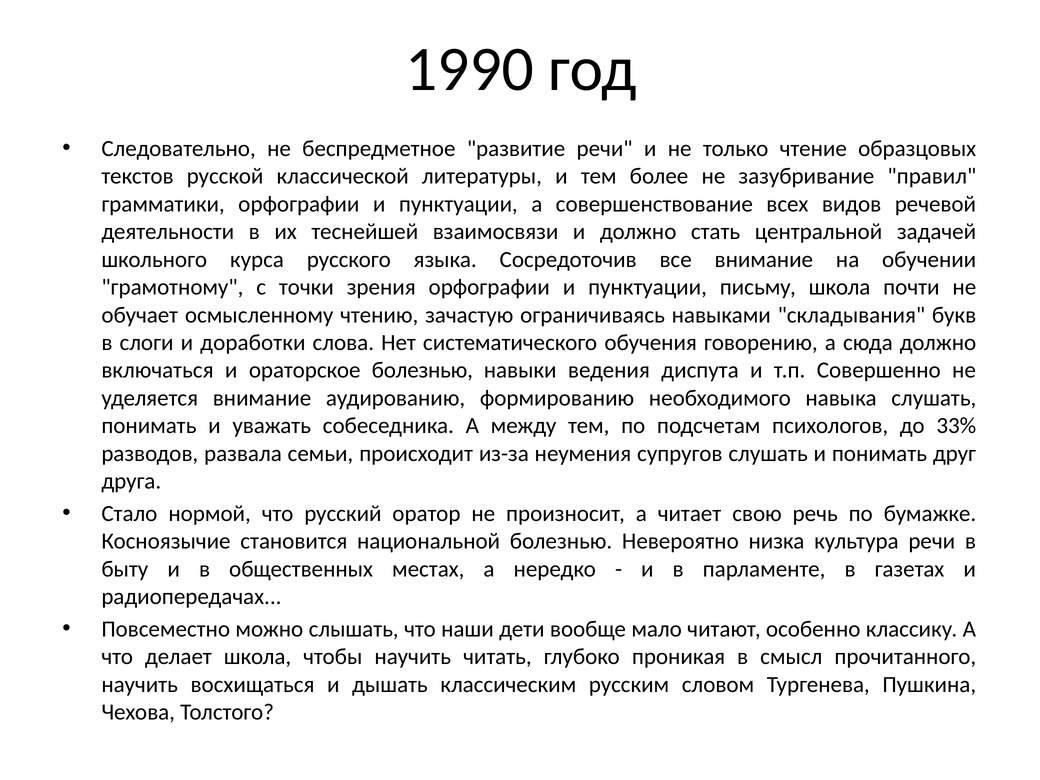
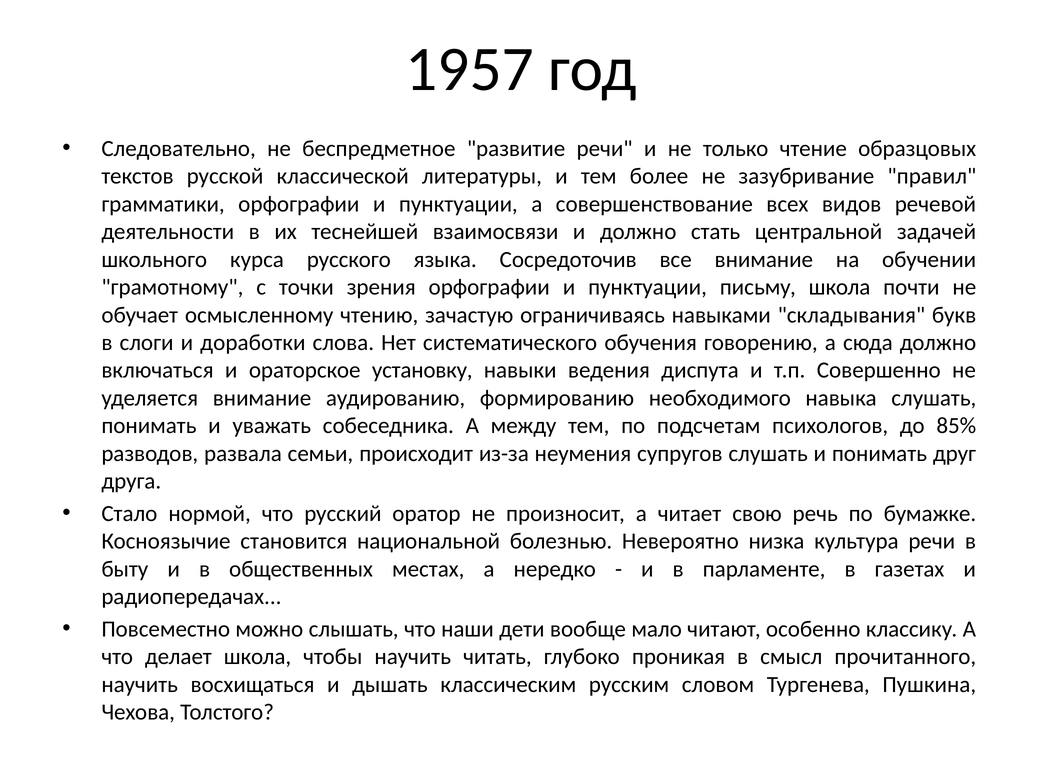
1990: 1990 -> 1957
ораторское болезнью: болезнью -> установку
33%: 33% -> 85%
